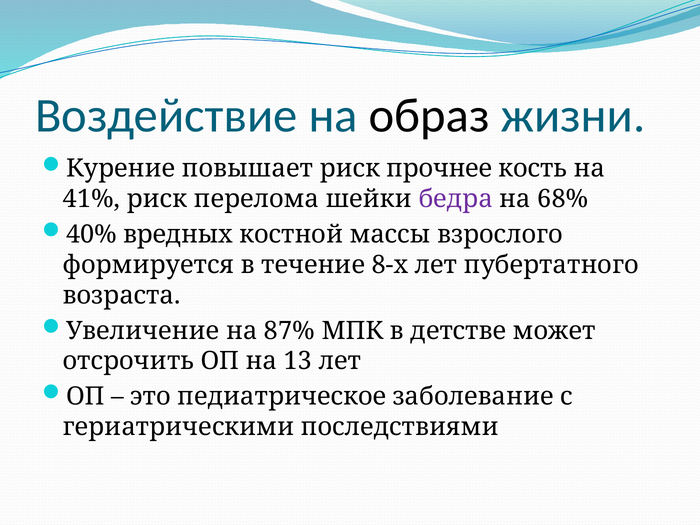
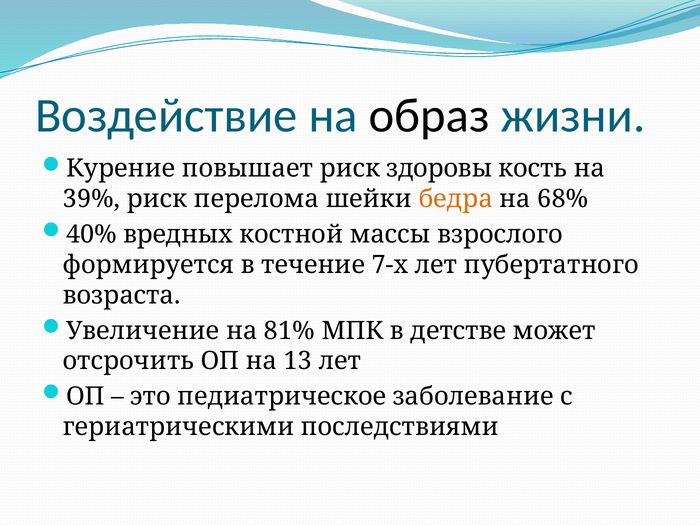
прочнее: прочнее -> здоровы
41%: 41% -> 39%
бедра colour: purple -> orange
8-х: 8-х -> 7-х
87%: 87% -> 81%
